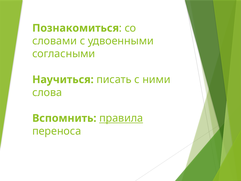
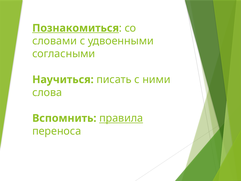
Познакомиться underline: none -> present
